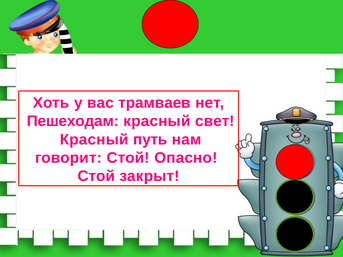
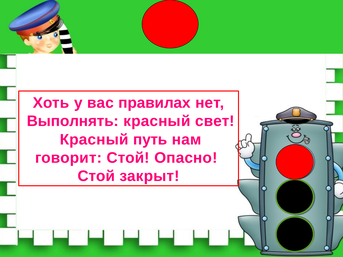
трамваев: трамваев -> правилах
Пешеходам: Пешеходам -> Выполнять
